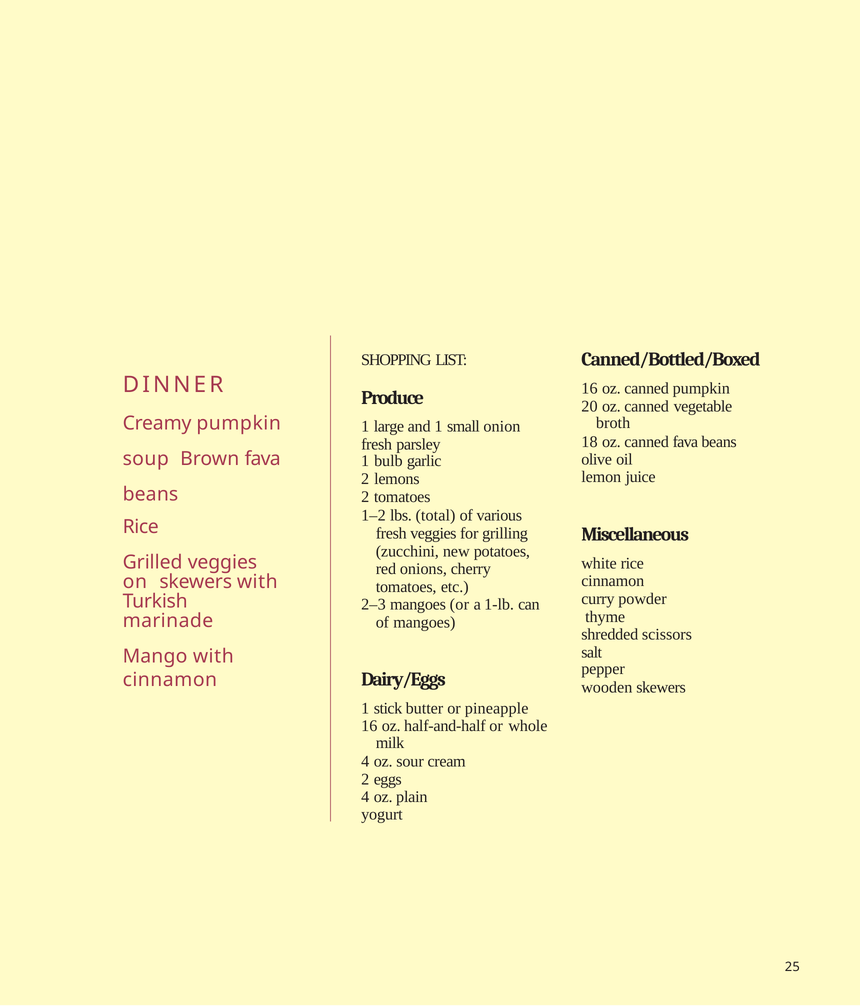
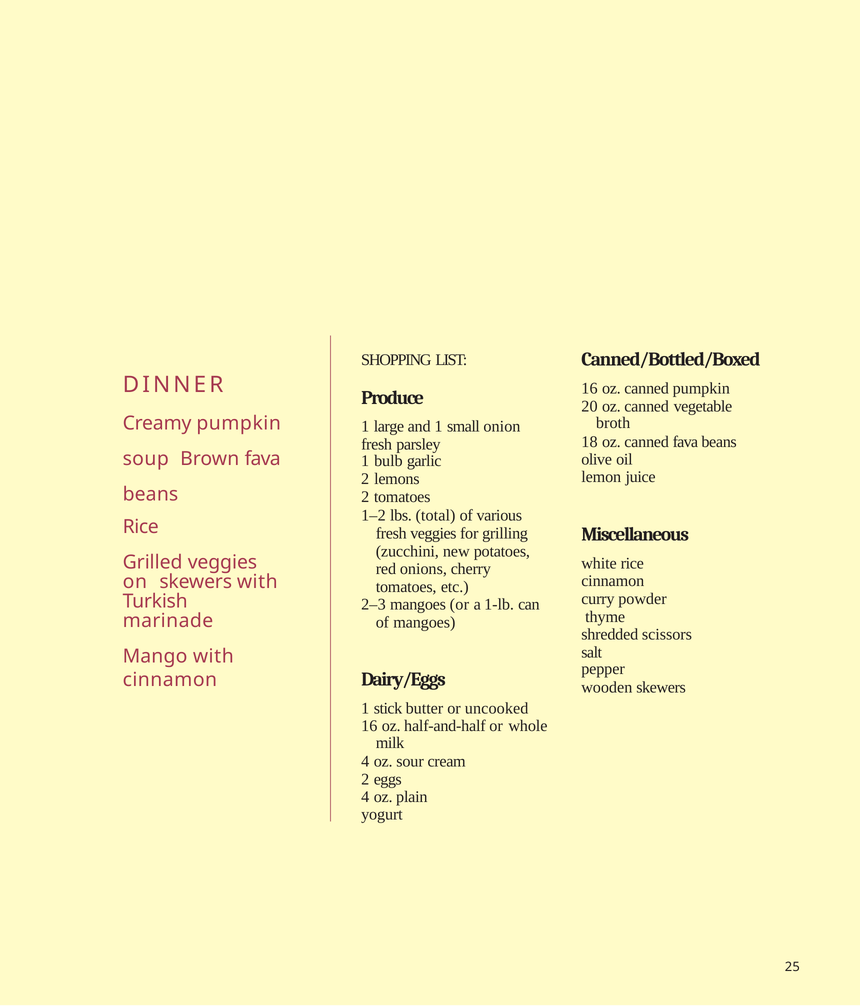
pineapple: pineapple -> uncooked
